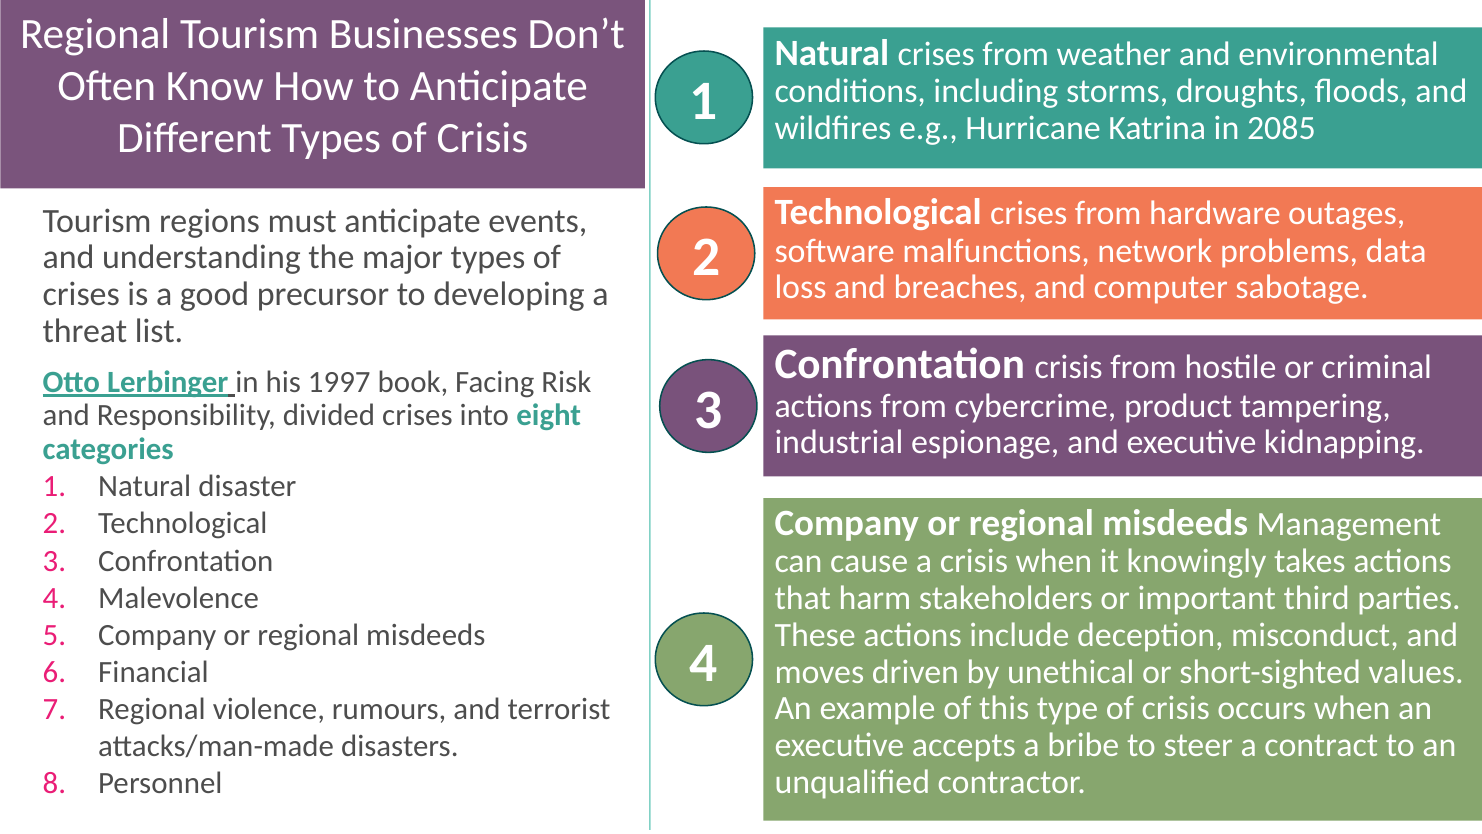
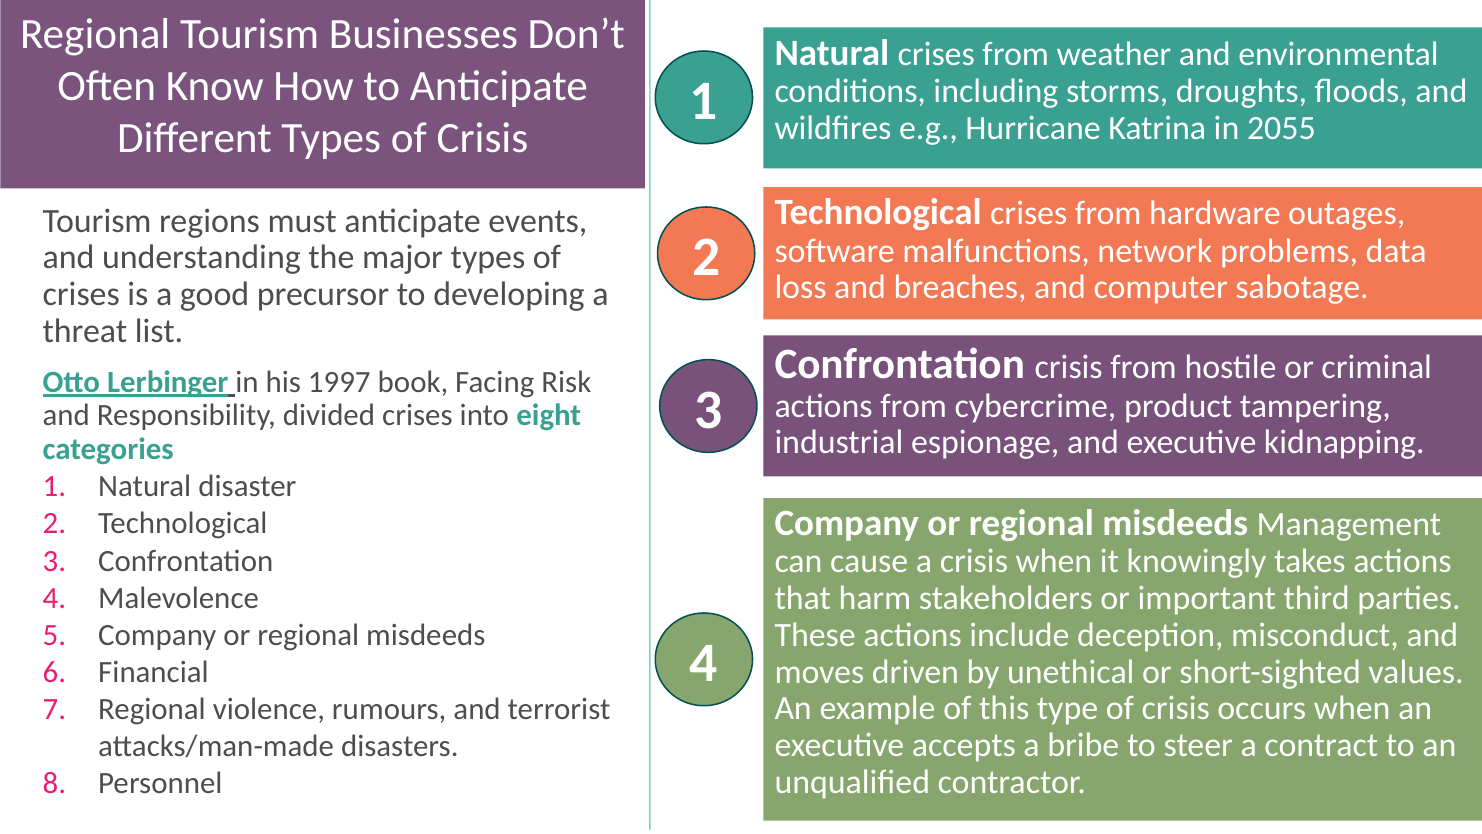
2085: 2085 -> 2055
